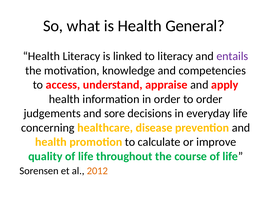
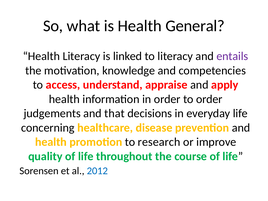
sore: sore -> that
calculate: calculate -> research
2012 colour: orange -> blue
